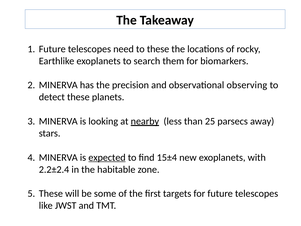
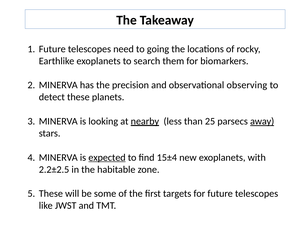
to these: these -> going
away underline: none -> present
2.2±2.4: 2.2±2.4 -> 2.2±2.5
